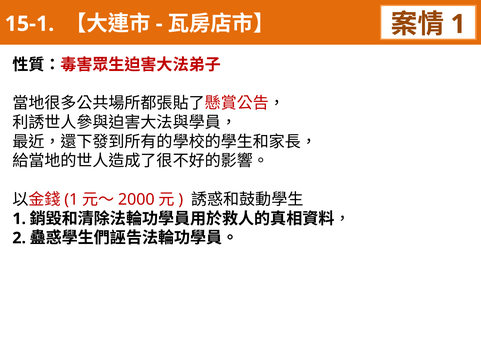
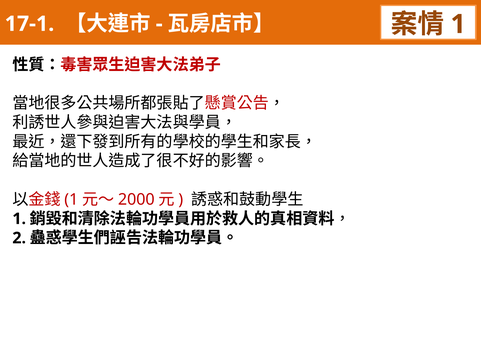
15-1: 15-1 -> 17-1
